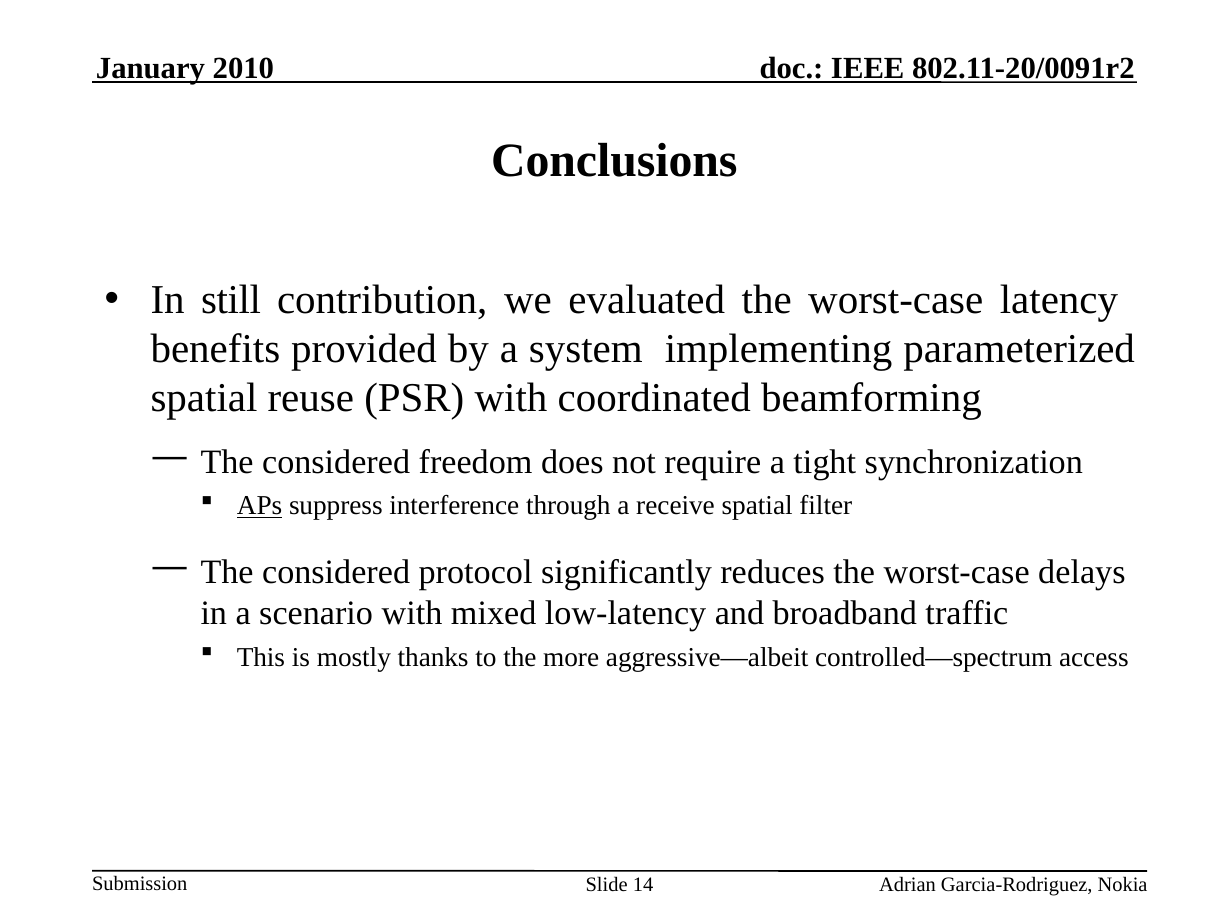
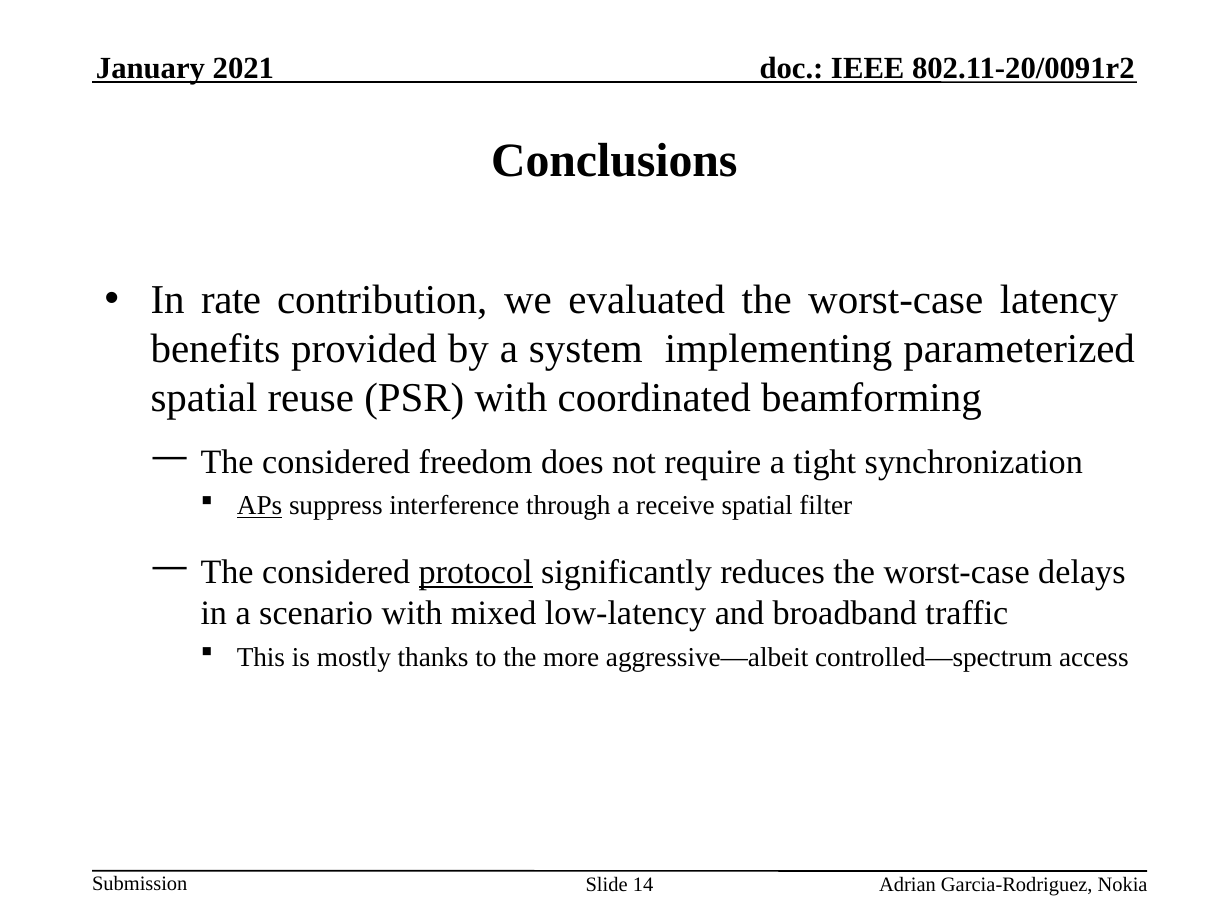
2010: 2010 -> 2021
still: still -> rate
protocol underline: none -> present
